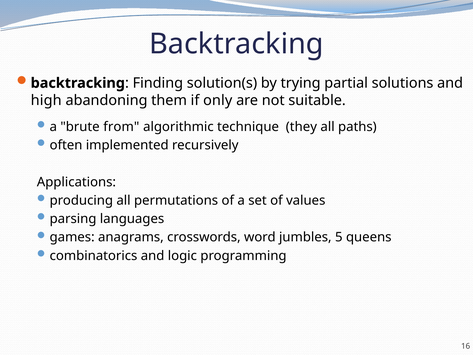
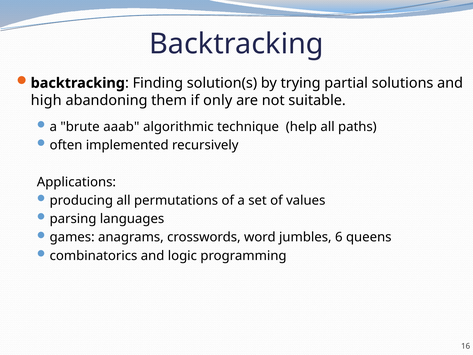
from: from -> aaab
they: they -> help
5: 5 -> 6
